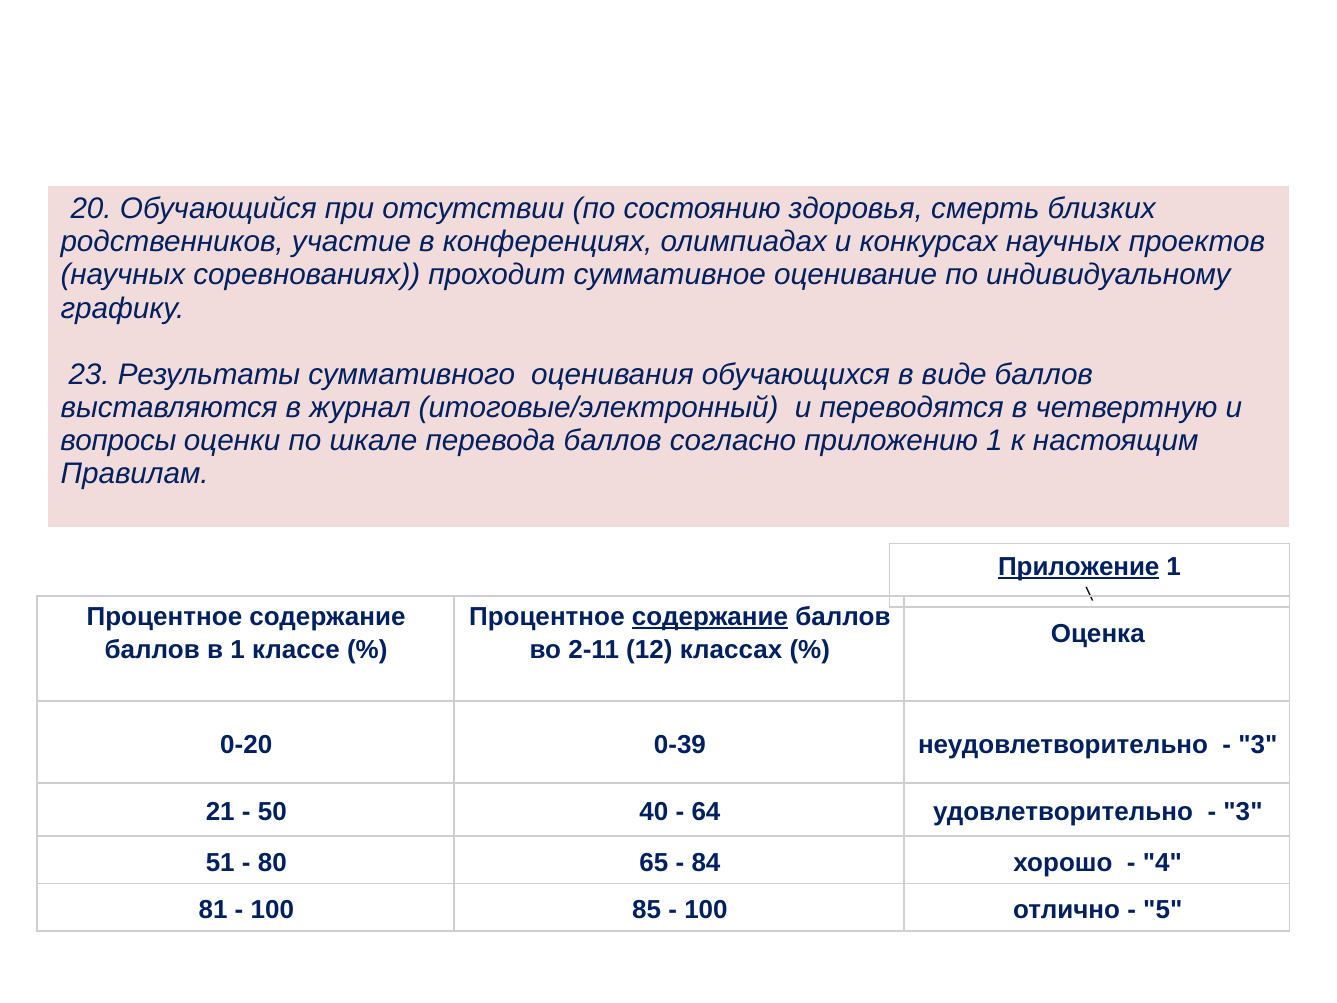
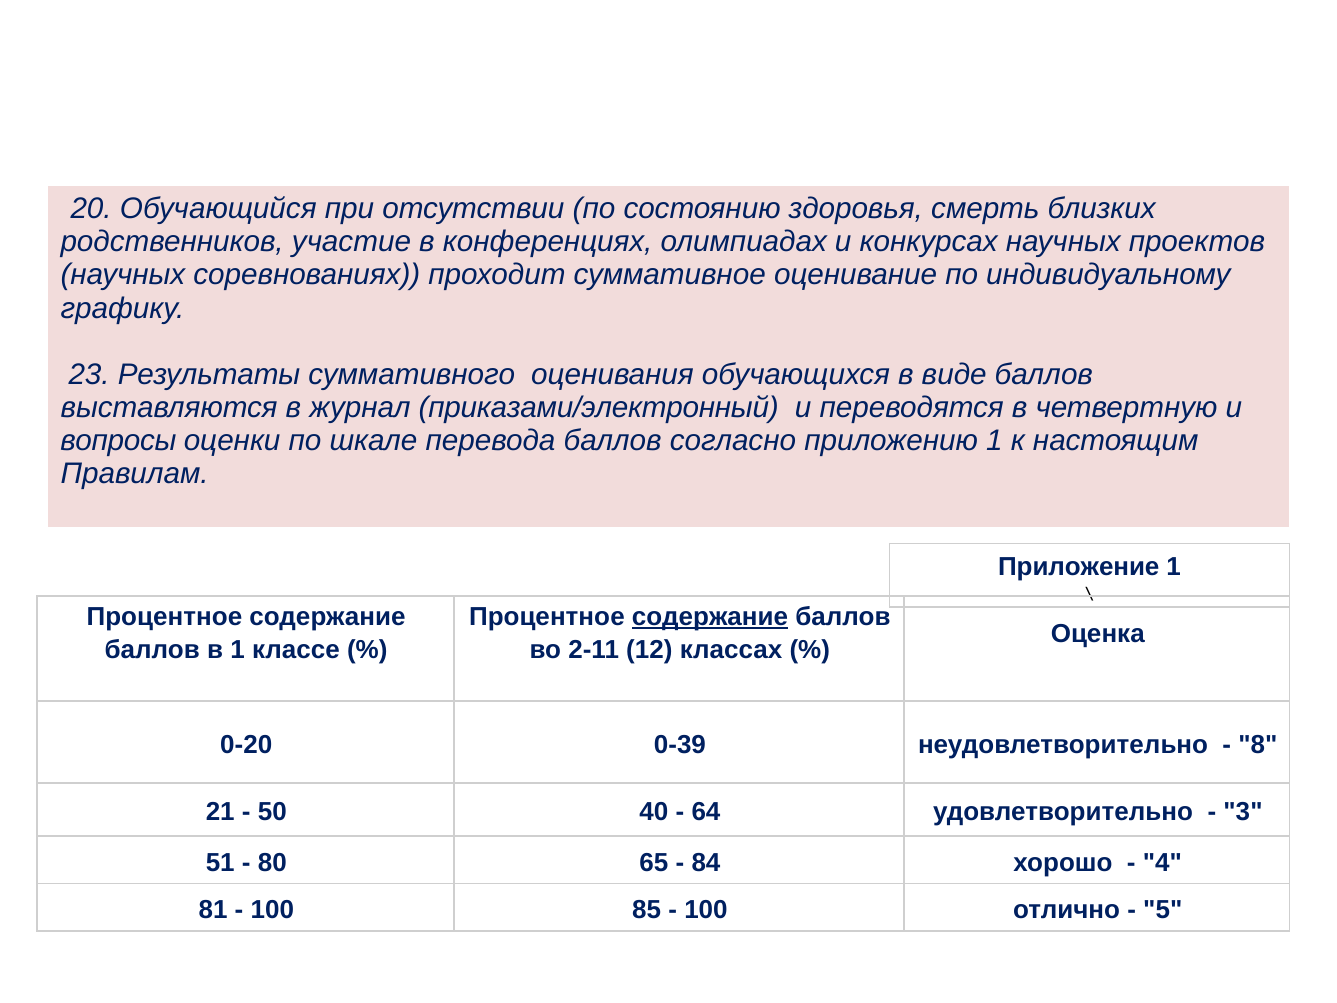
итоговые/электронный: итоговые/электронный -> приказами/электронный
Приложение underline: present -> none
3 at (1258, 745): 3 -> 8
